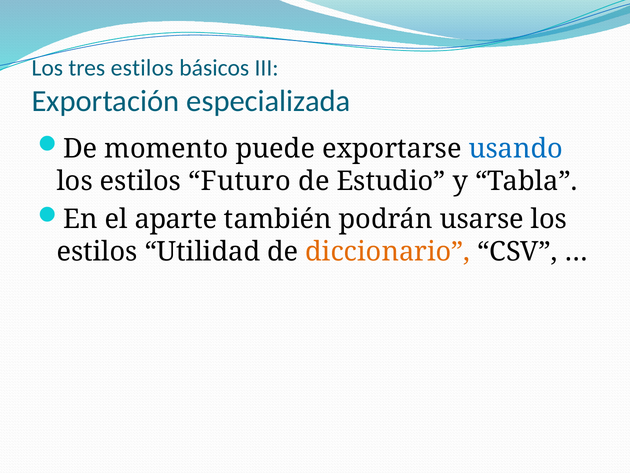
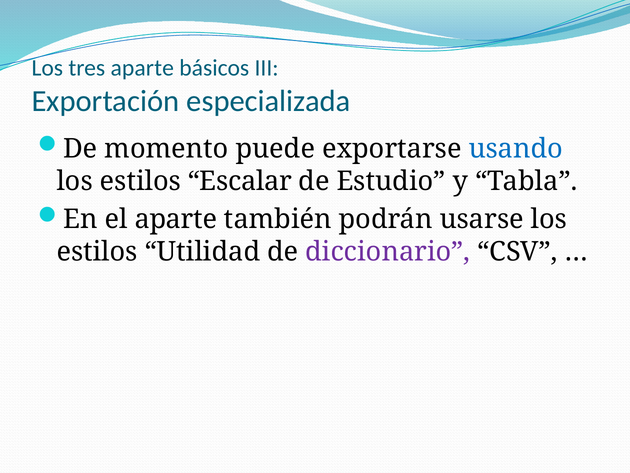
tres estilos: estilos -> aparte
Futuro: Futuro -> Escalar
diccionario colour: orange -> purple
